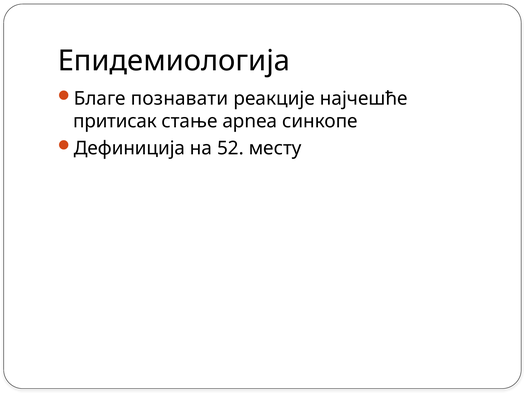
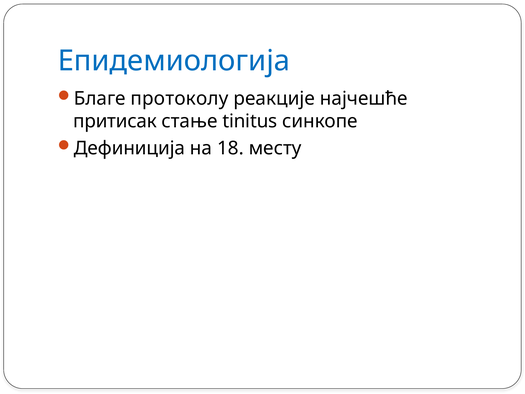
Епидемиологија colour: black -> blue
познавати: познавати -> протоколу
apnea: apnea -> tinitus
52: 52 -> 18
